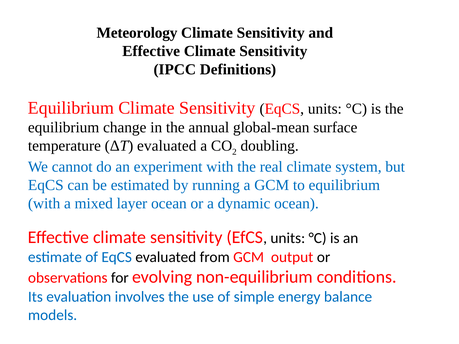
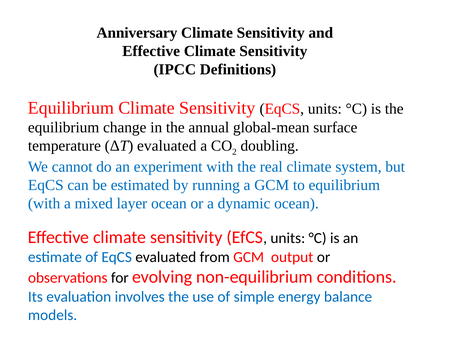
Meteorology: Meteorology -> Anniversary
